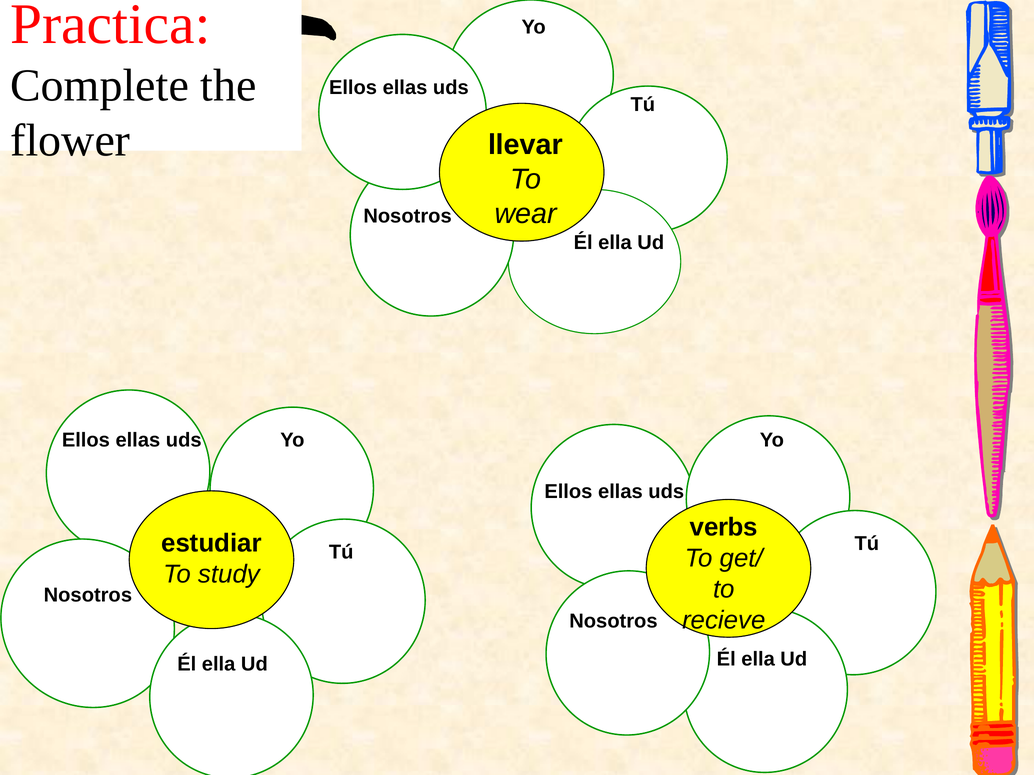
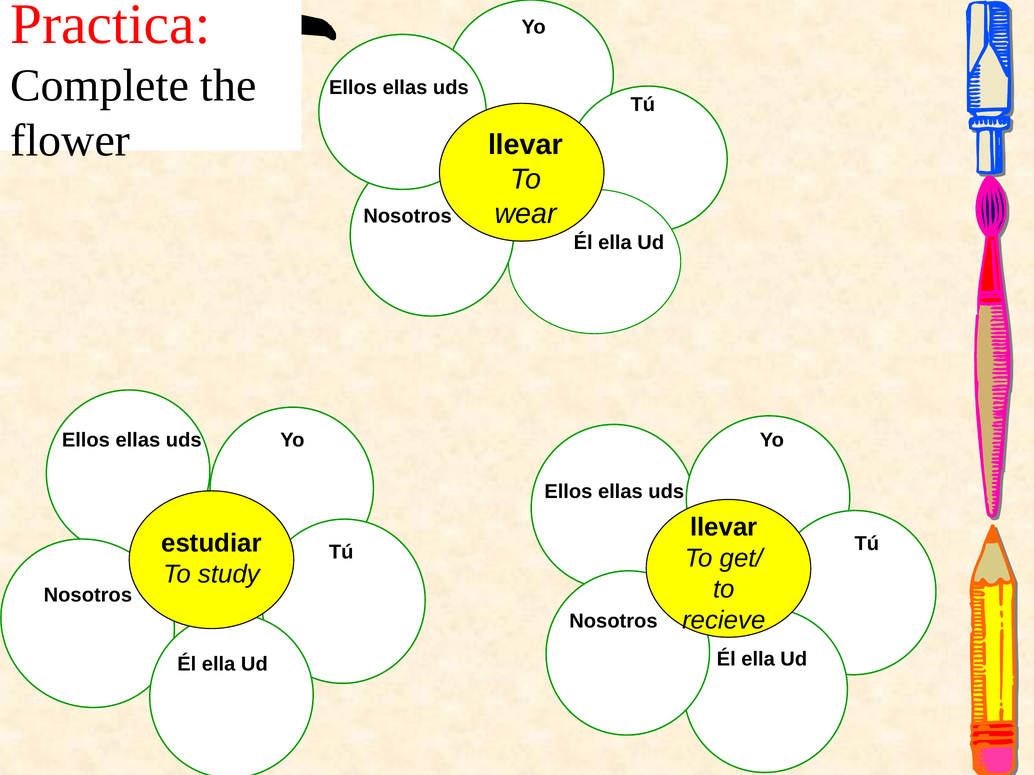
verbs at (724, 527): verbs -> llevar
